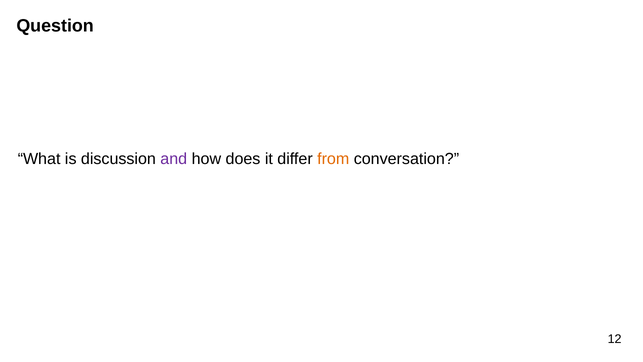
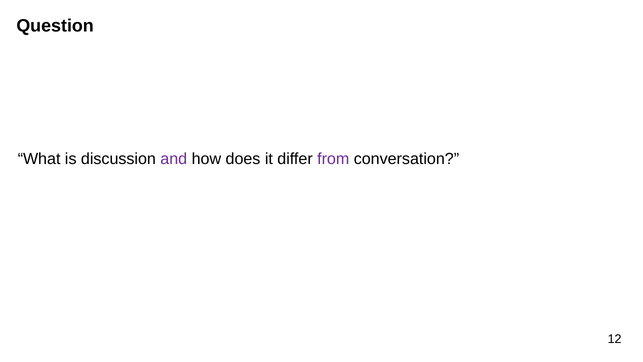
from colour: orange -> purple
